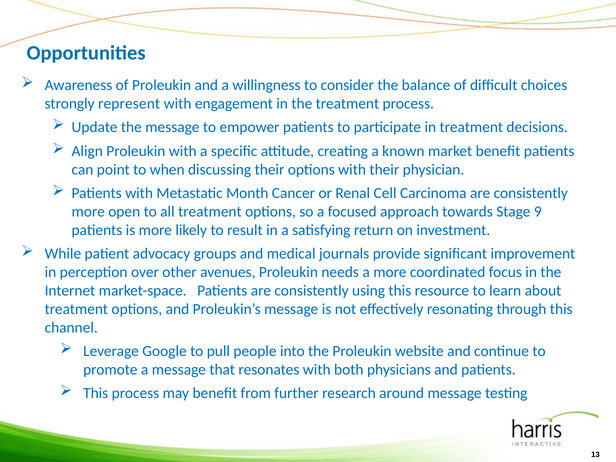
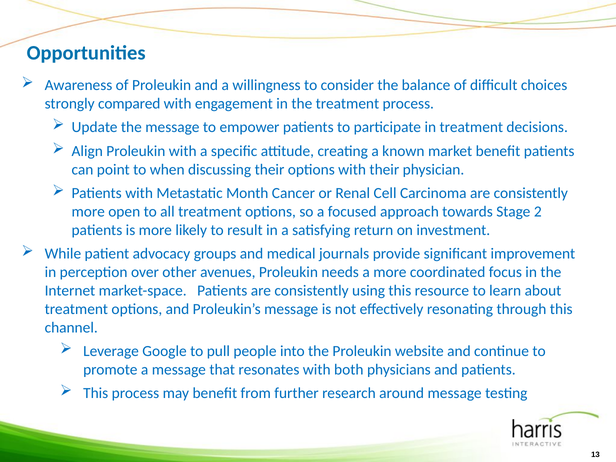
represent: represent -> compared
9: 9 -> 2
